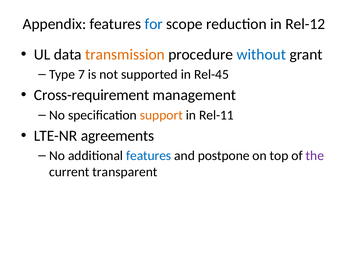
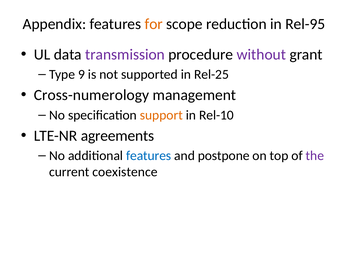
for colour: blue -> orange
Rel-12: Rel-12 -> Rel-95
transmission colour: orange -> purple
without colour: blue -> purple
7: 7 -> 9
Rel-45: Rel-45 -> Rel-25
Cross-requirement: Cross-requirement -> Cross-numerology
Rel-11: Rel-11 -> Rel-10
transparent: transparent -> coexistence
